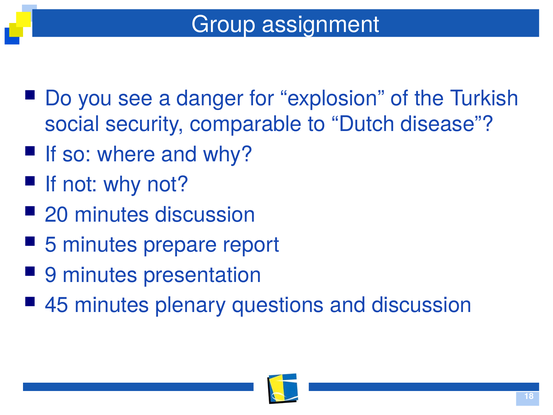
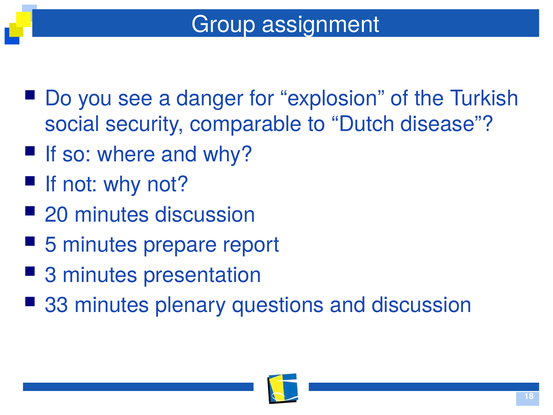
9: 9 -> 3
45: 45 -> 33
